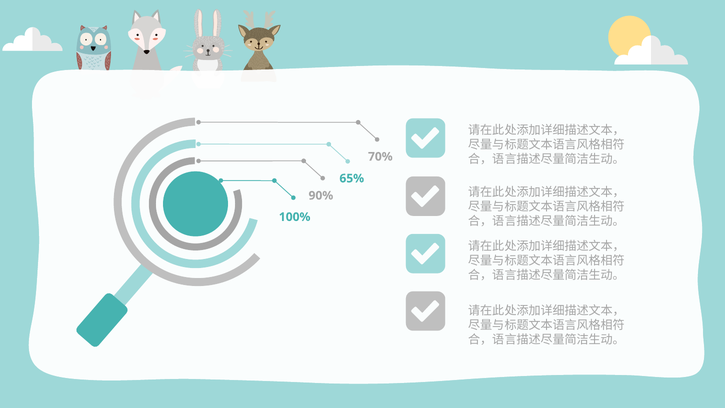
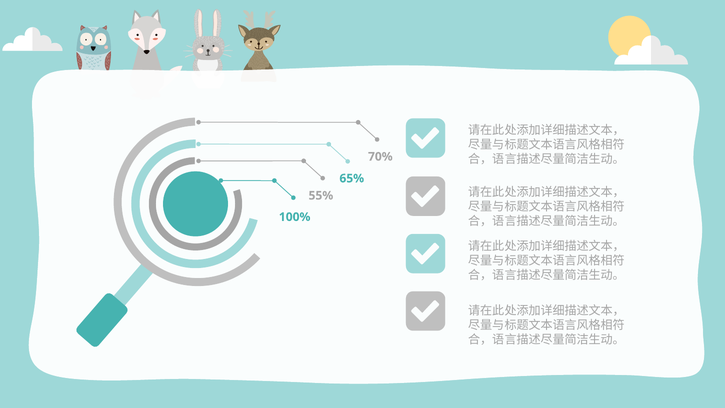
90%: 90% -> 55%
